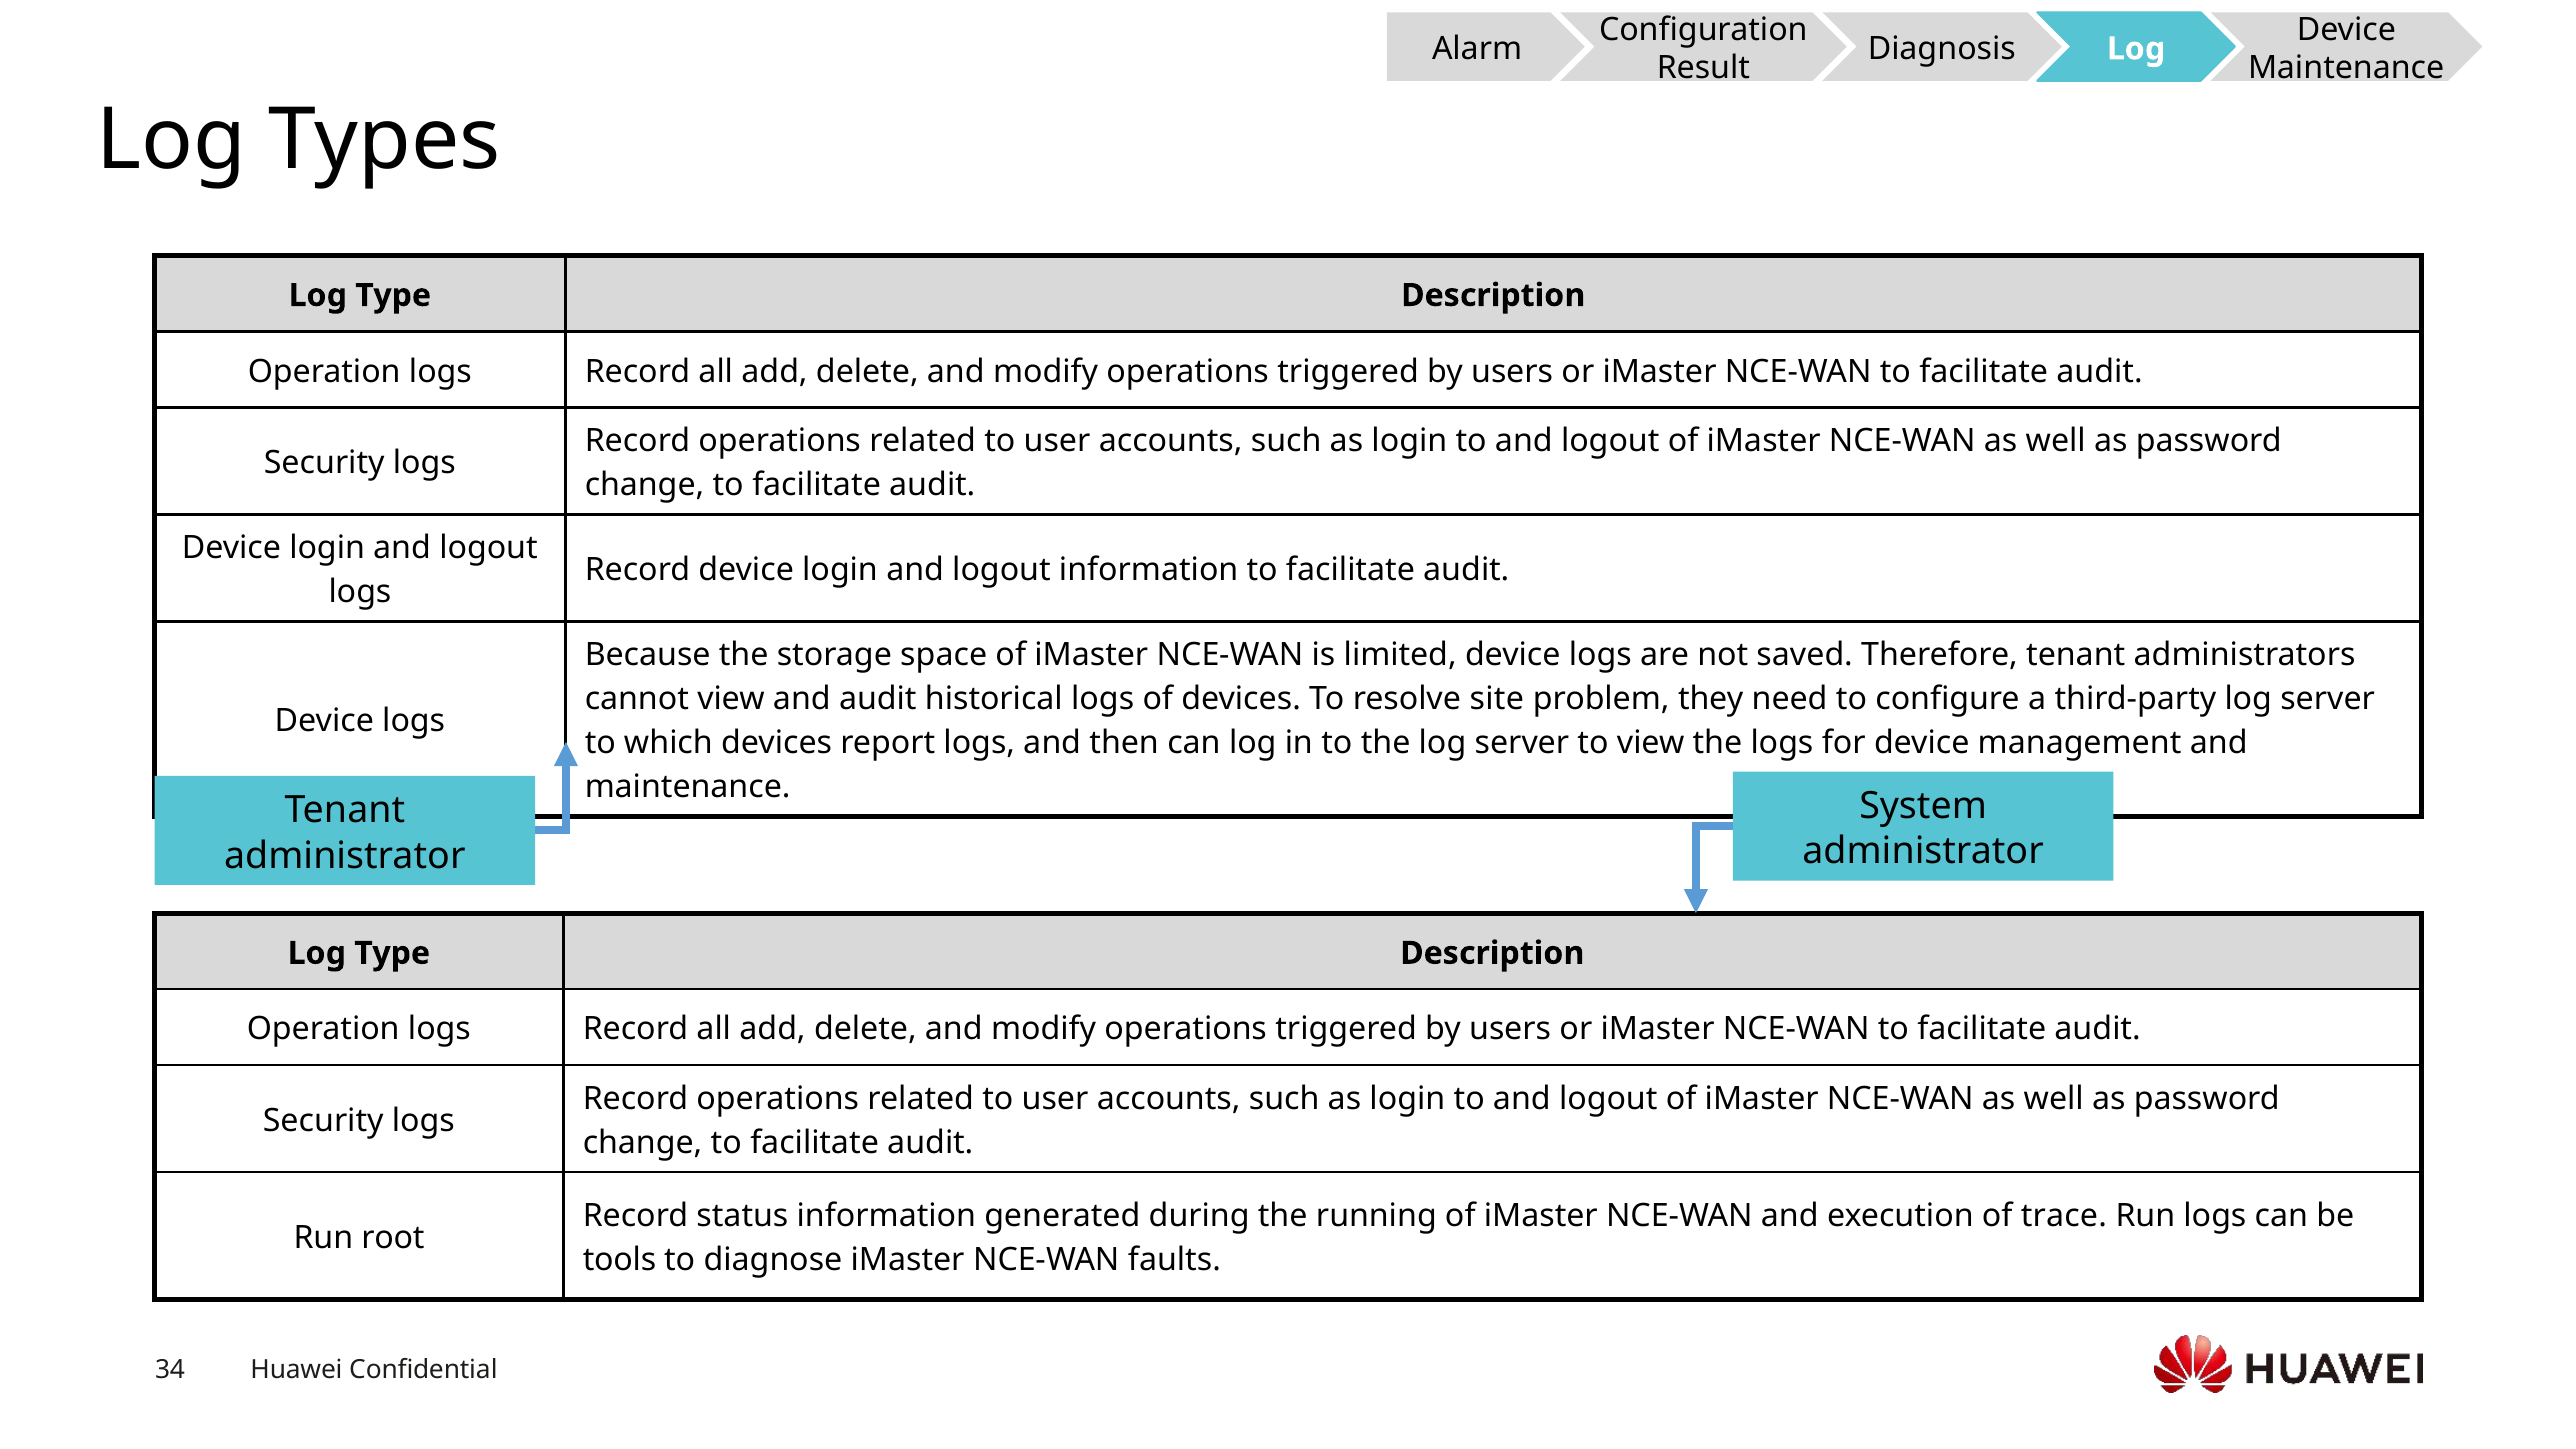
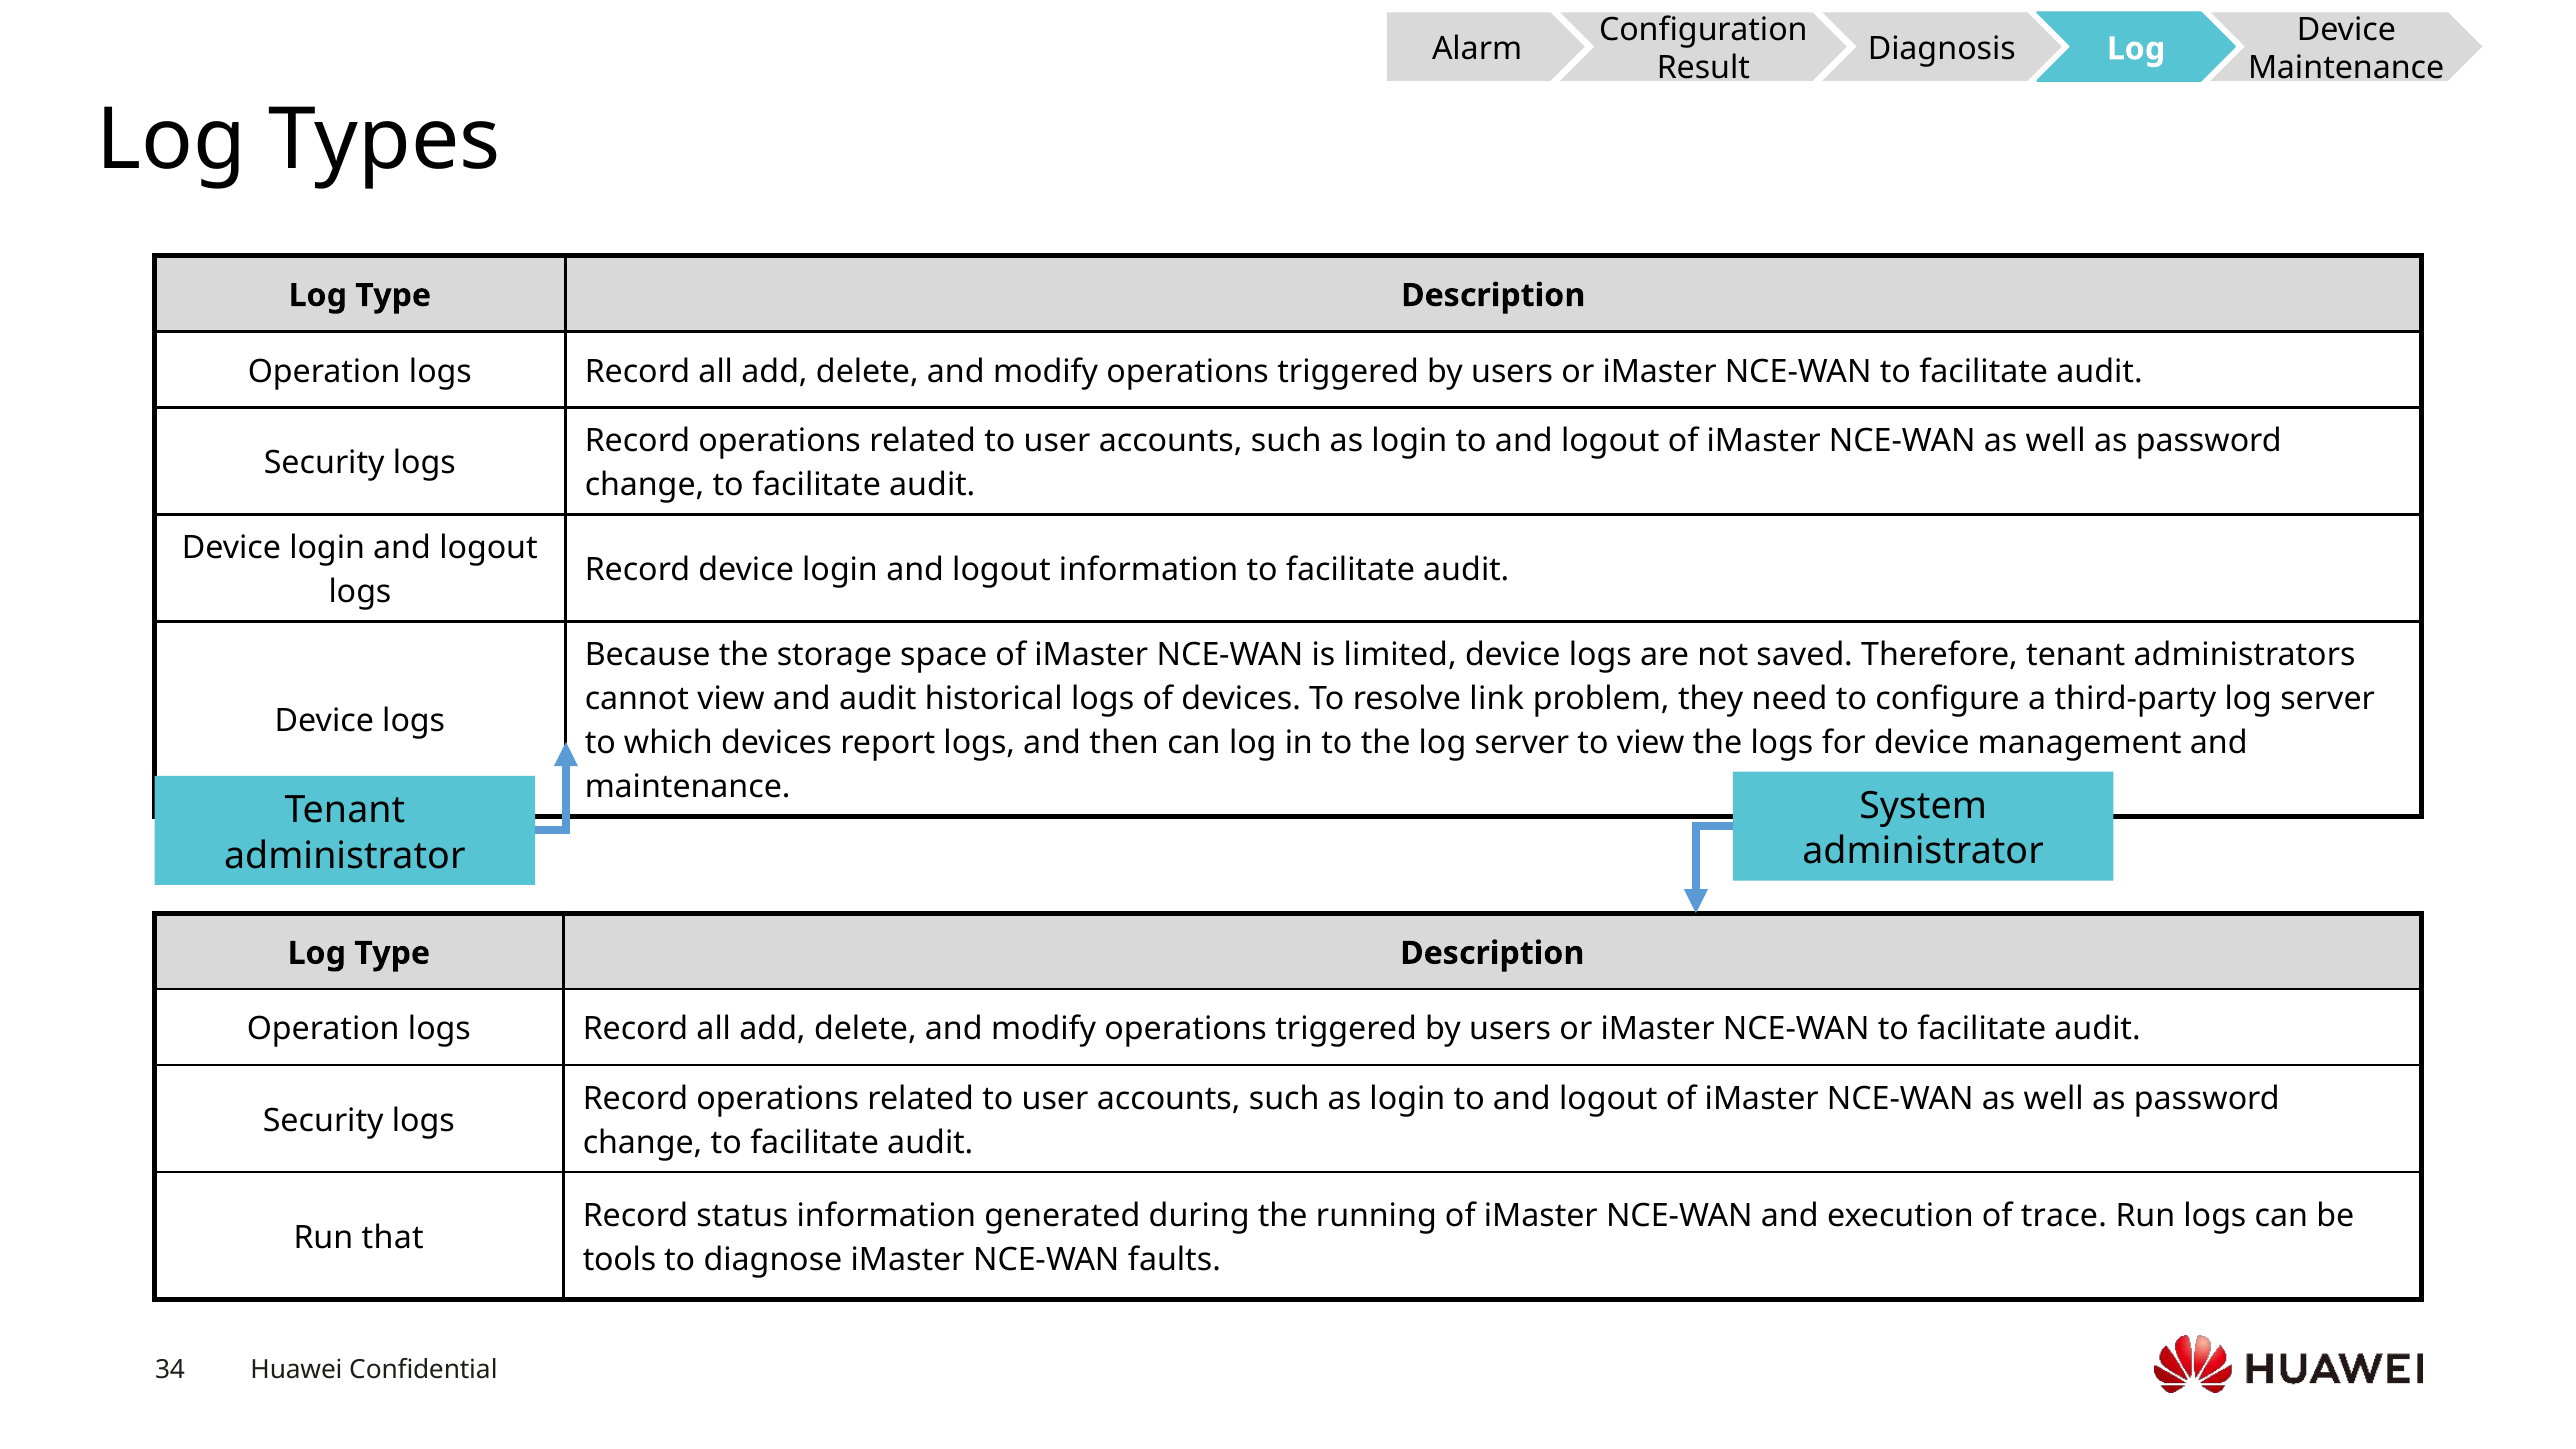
site: site -> link
root: root -> that
